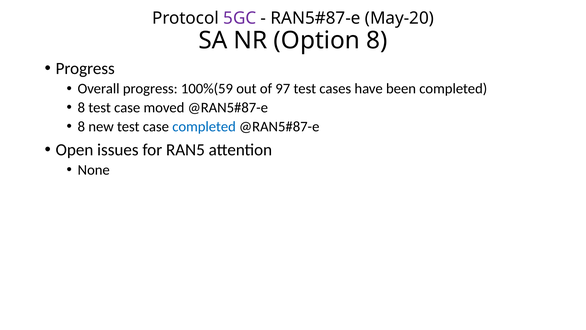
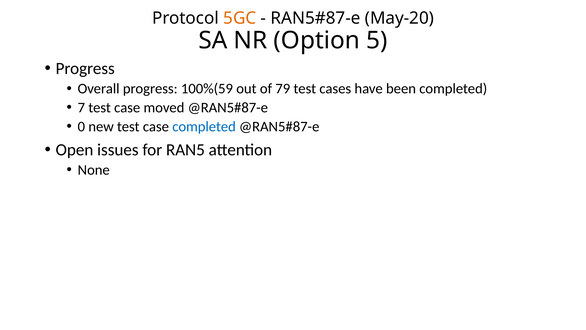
5GC colour: purple -> orange
Option 8: 8 -> 5
97: 97 -> 79
8 at (81, 108): 8 -> 7
8 at (81, 126): 8 -> 0
